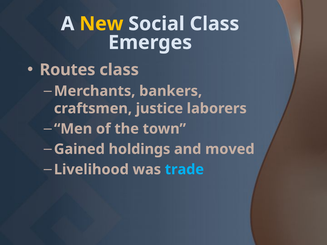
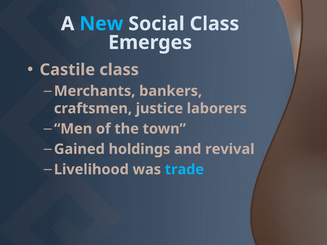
New colour: yellow -> light blue
Routes: Routes -> Castile
moved: moved -> revival
